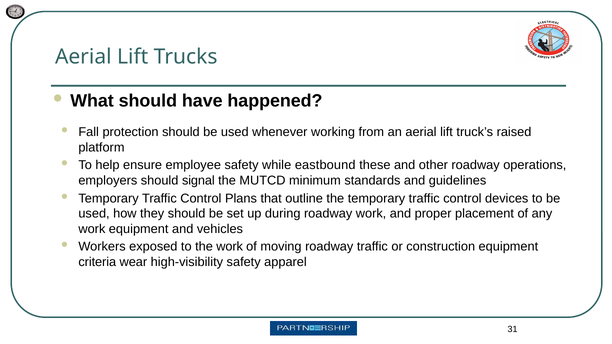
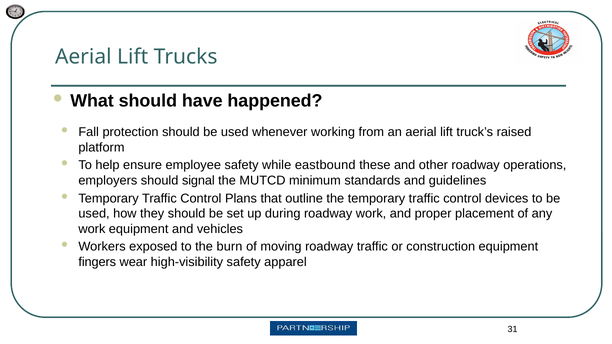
the work: work -> burn
criteria: criteria -> fingers
